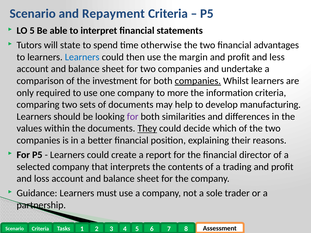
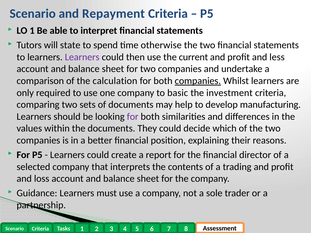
LO 5: 5 -> 1
two financial advantages: advantages -> statements
Learners at (82, 57) colour: blue -> purple
margin: margin -> current
investment: investment -> calculation
more: more -> basic
information: information -> investment
They underline: present -> none
